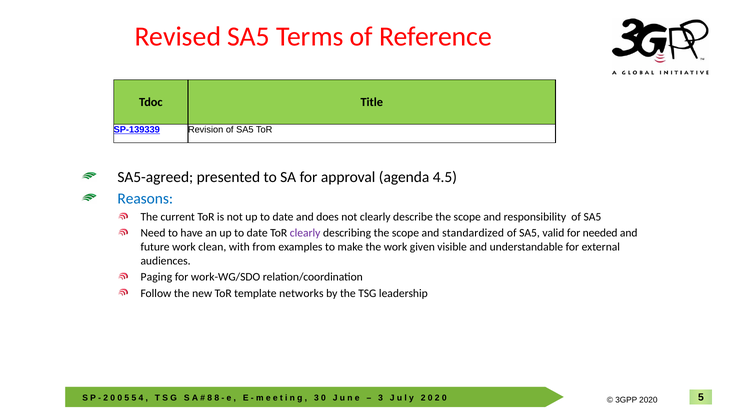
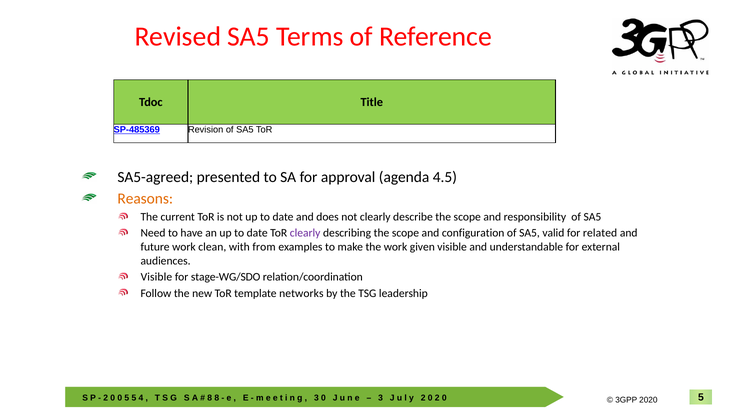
SP-139339: SP-139339 -> SP-485369
Reasons colour: blue -> orange
standardized: standardized -> configuration
needed: needed -> related
Paging at (156, 277): Paging -> Visible
work-WG/SDO: work-WG/SDO -> stage-WG/SDO
